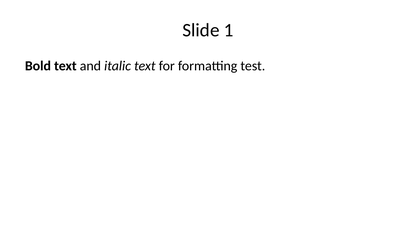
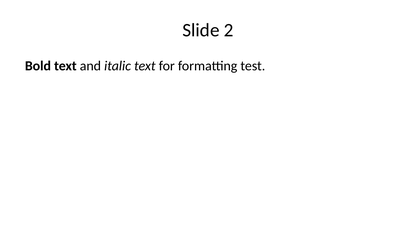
1: 1 -> 2
